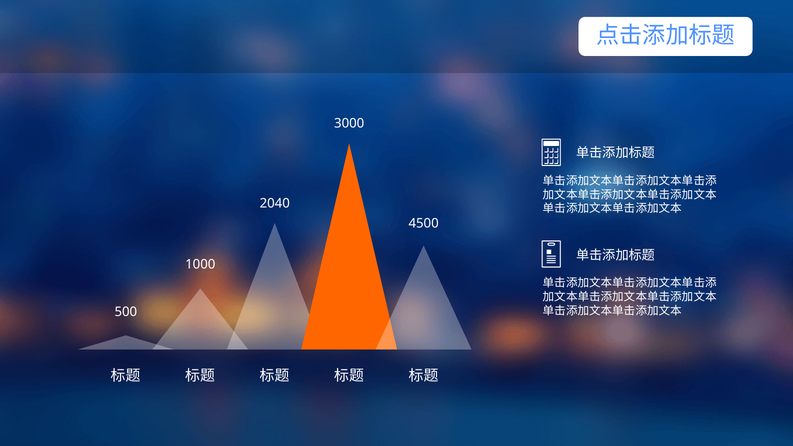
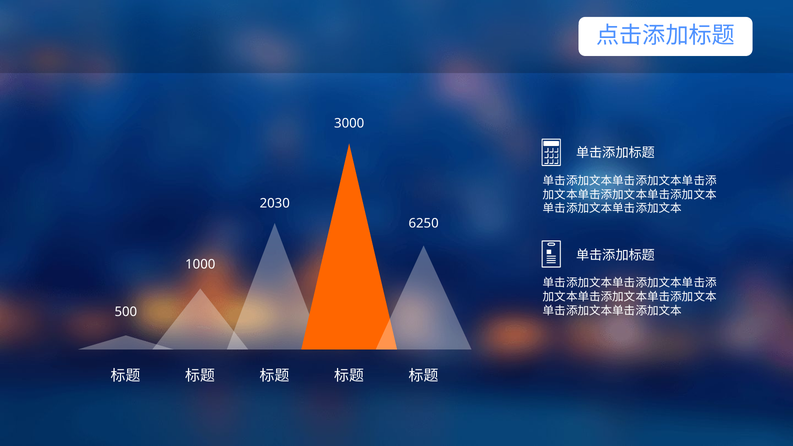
2040: 2040 -> 2030
4500: 4500 -> 6250
